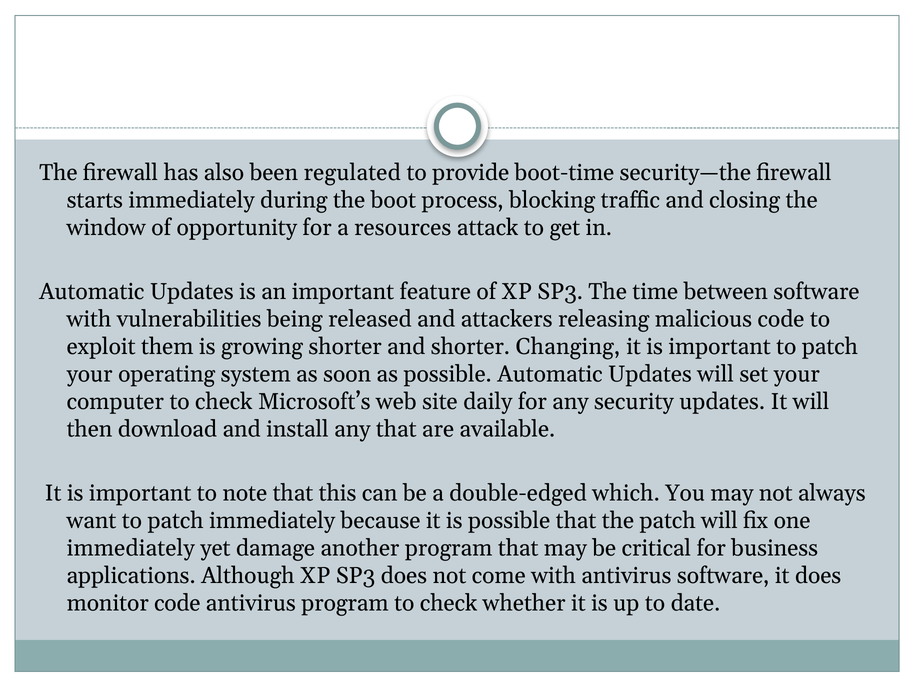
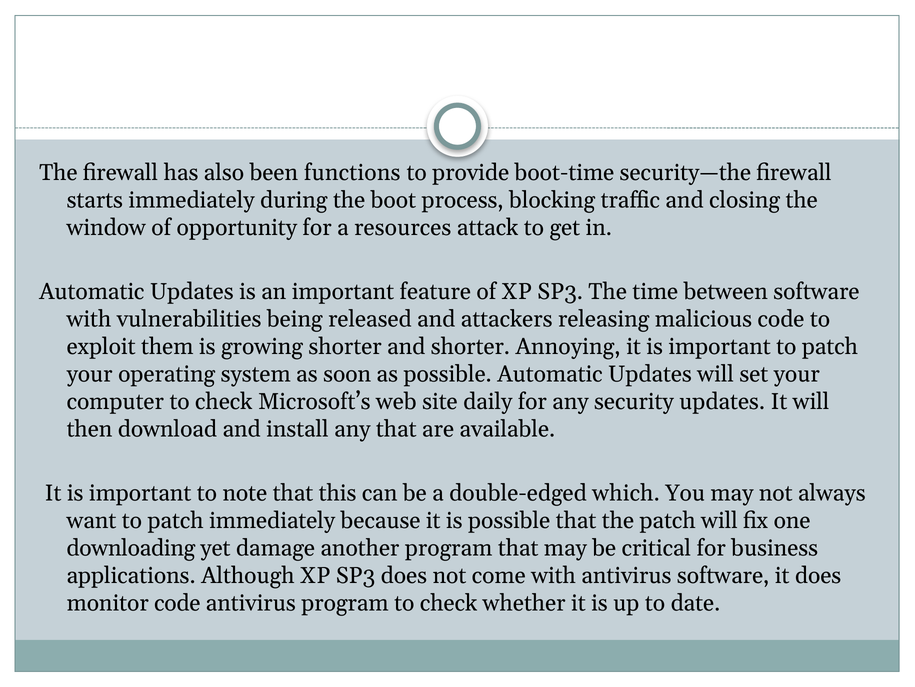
regulated: regulated -> functions
Changing: Changing -> Annoying
immediately at (131, 548): immediately -> downloading
